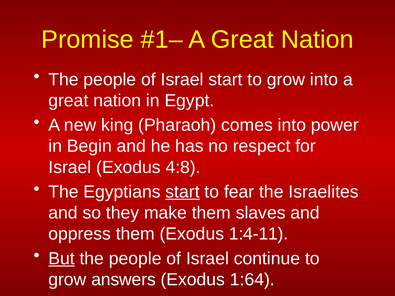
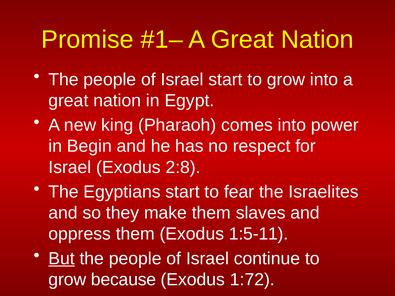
4:8: 4:8 -> 2:8
start at (183, 192) underline: present -> none
1:4-11: 1:4-11 -> 1:5-11
answers: answers -> because
1:64: 1:64 -> 1:72
